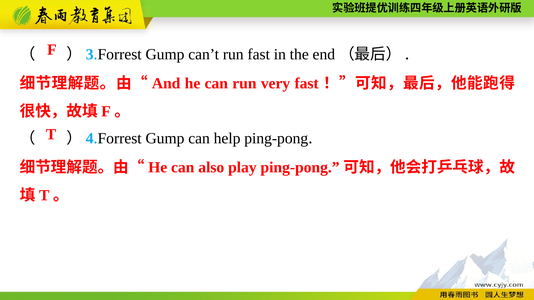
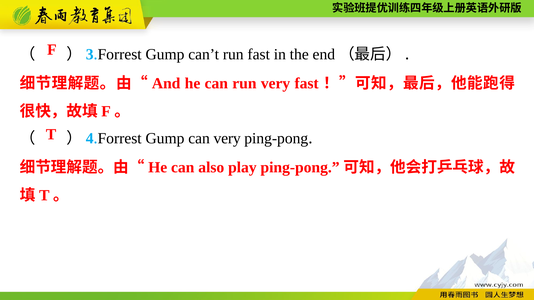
can help: help -> very
